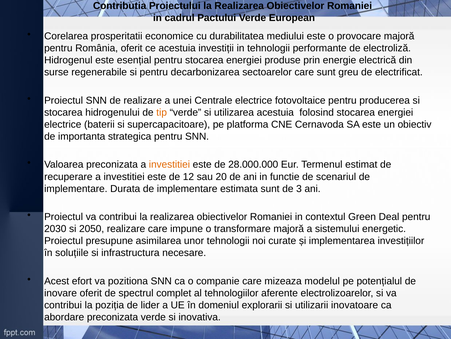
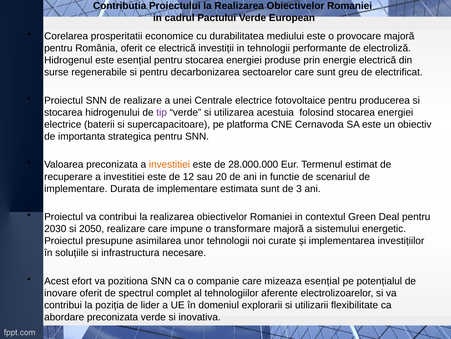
ce acestuia: acestuia -> electrică
tip colour: orange -> purple
mizeaza modelul: modelul -> esențial
inovatoare: inovatoare -> flexibilitate
